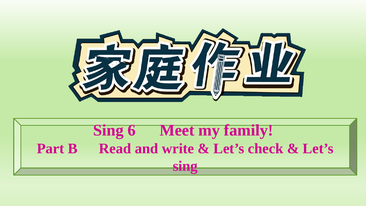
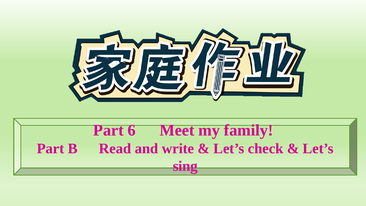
Sing at (108, 130): Sing -> Part
